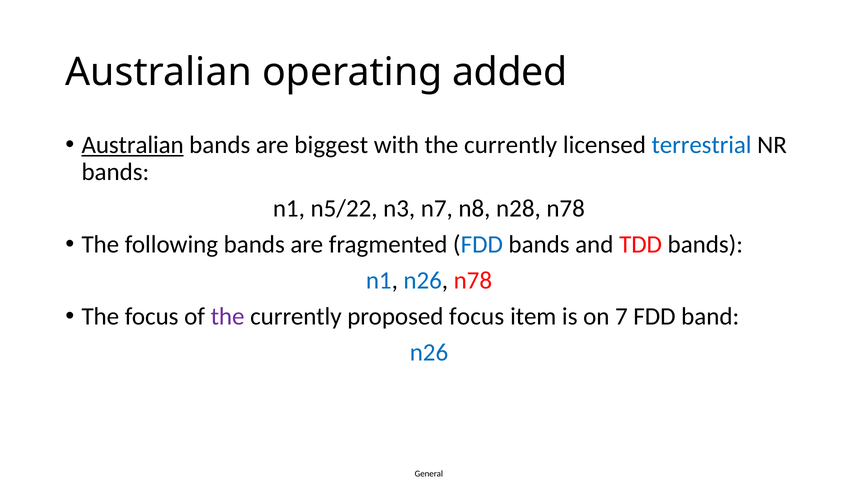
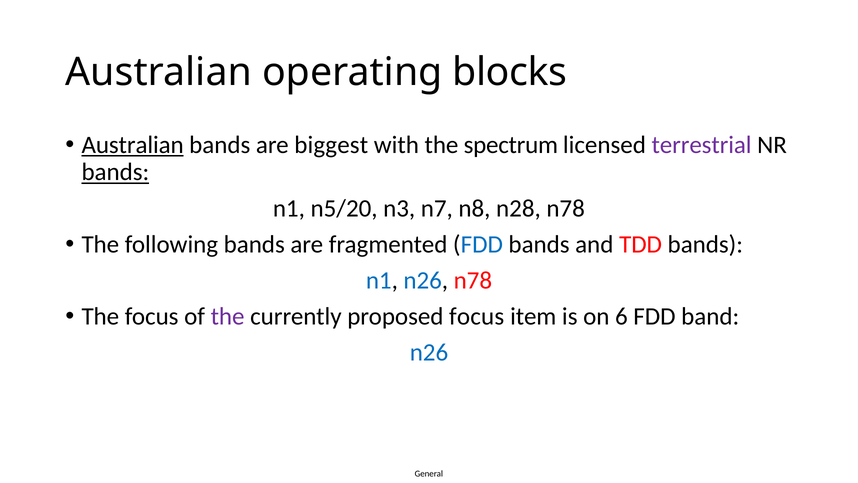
added: added -> blocks
with the currently: currently -> spectrum
terrestrial colour: blue -> purple
bands at (115, 172) underline: none -> present
n5/22: n5/22 -> n5/20
7: 7 -> 6
